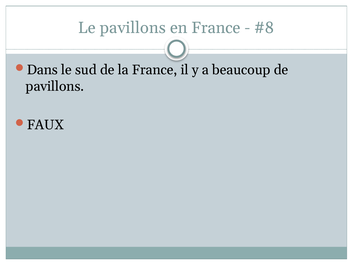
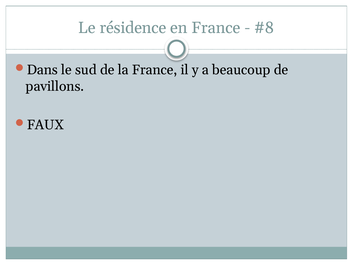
Le pavillons: pavillons -> résidence
